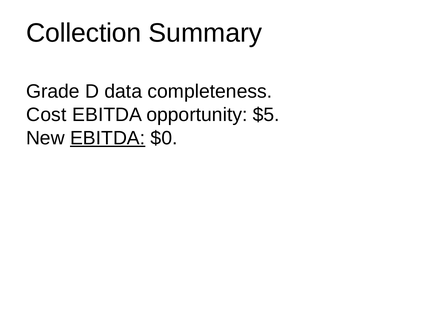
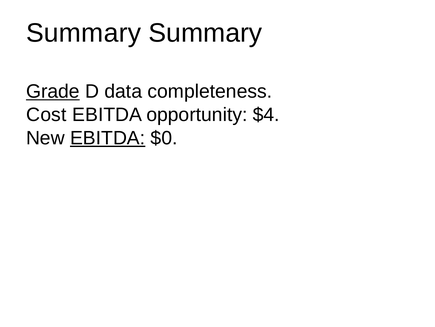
Collection at (84, 33): Collection -> Summary
Grade underline: none -> present
$5: $5 -> $4
